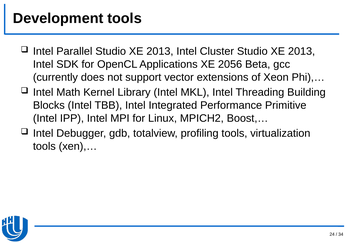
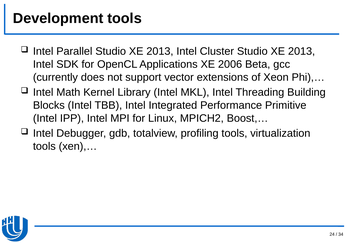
2056: 2056 -> 2006
